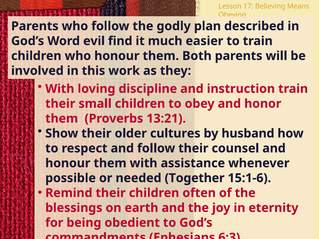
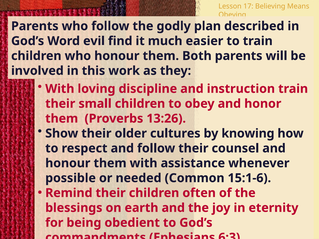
13:21: 13:21 -> 13:26
husband: husband -> knowing
Together: Together -> Common
